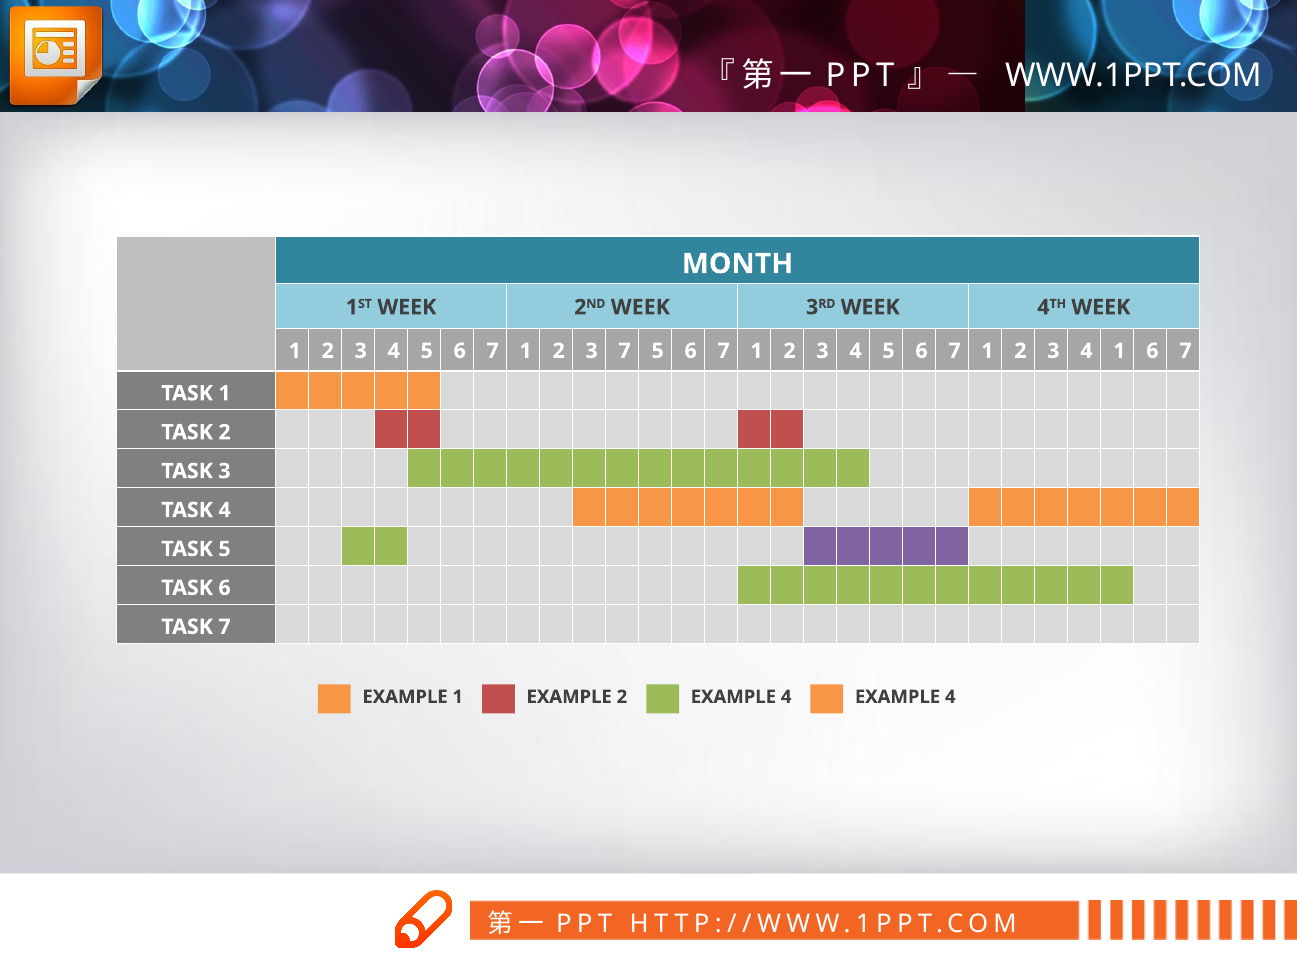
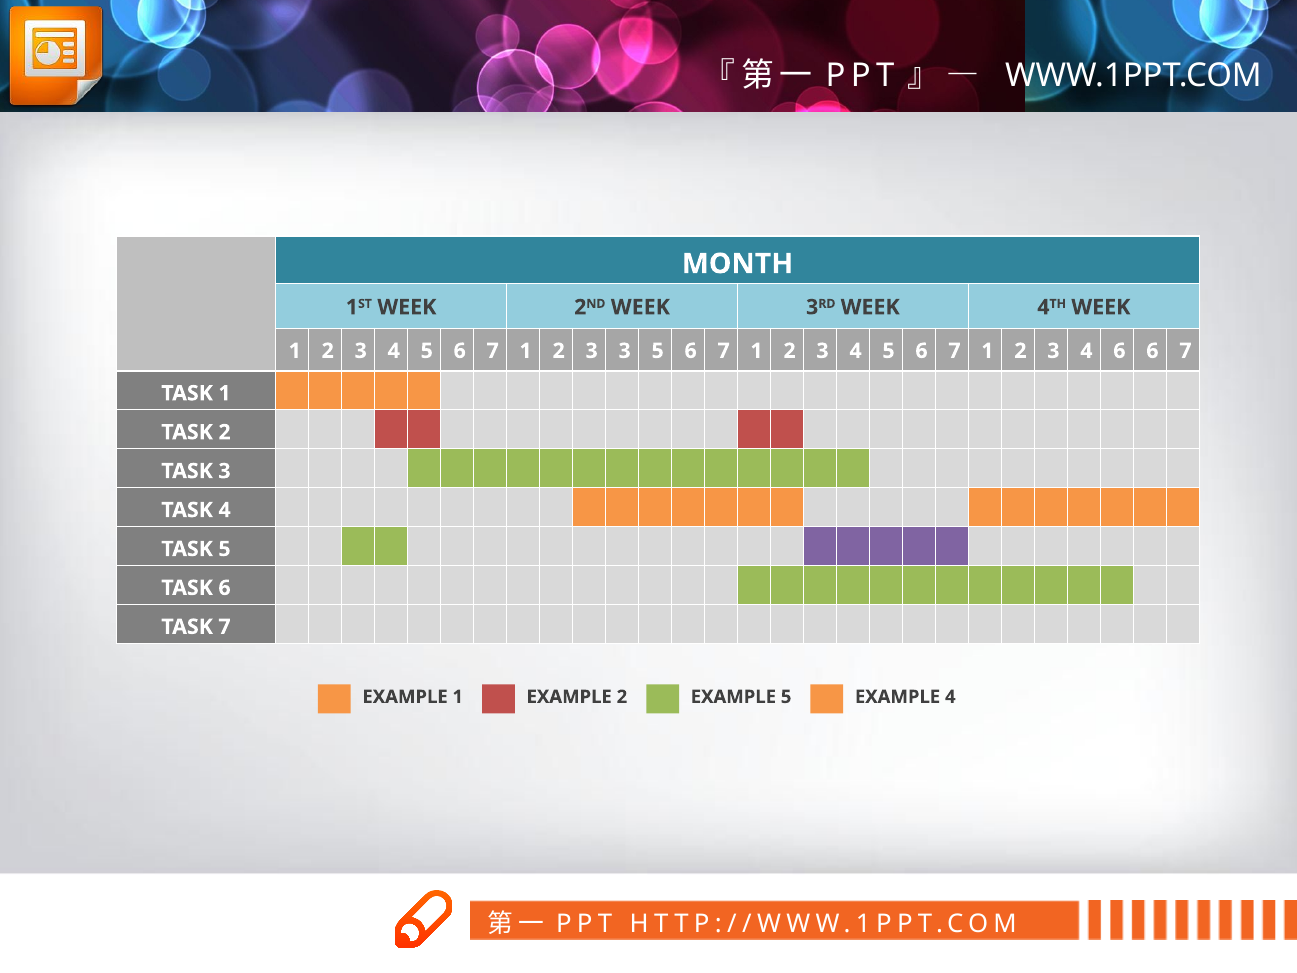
3 7: 7 -> 3
4 1: 1 -> 6
2 EXAMPLE 4: 4 -> 5
